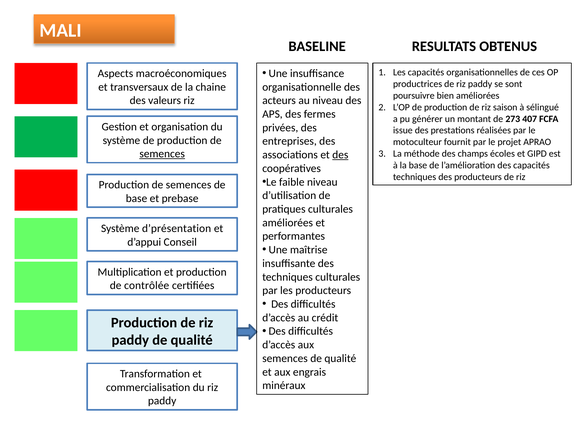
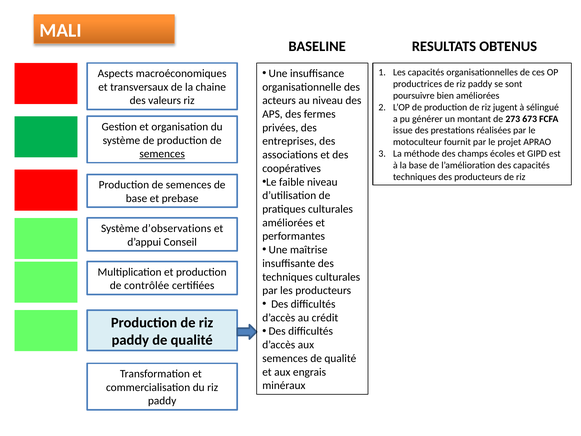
saison: saison -> jugent
407: 407 -> 673
des at (340, 155) underline: present -> none
d’présentation: d’présentation -> d’observations
